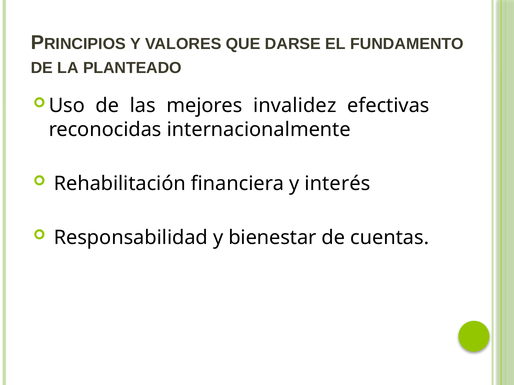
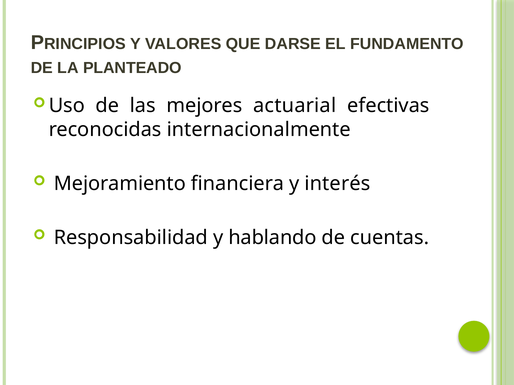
invalidez: invalidez -> actuarial
Rehabilitación: Rehabilitación -> Mejoramiento
bienestar: bienestar -> hablando
